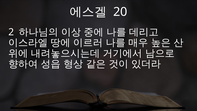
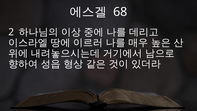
20: 20 -> 68
